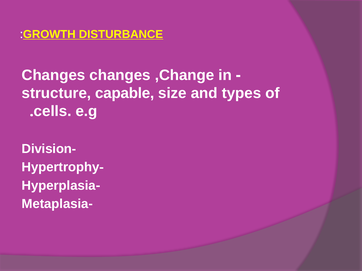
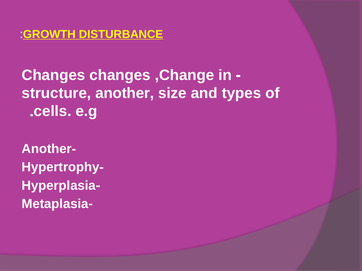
structure capable: capable -> another
Division at (47, 149): Division -> Another
